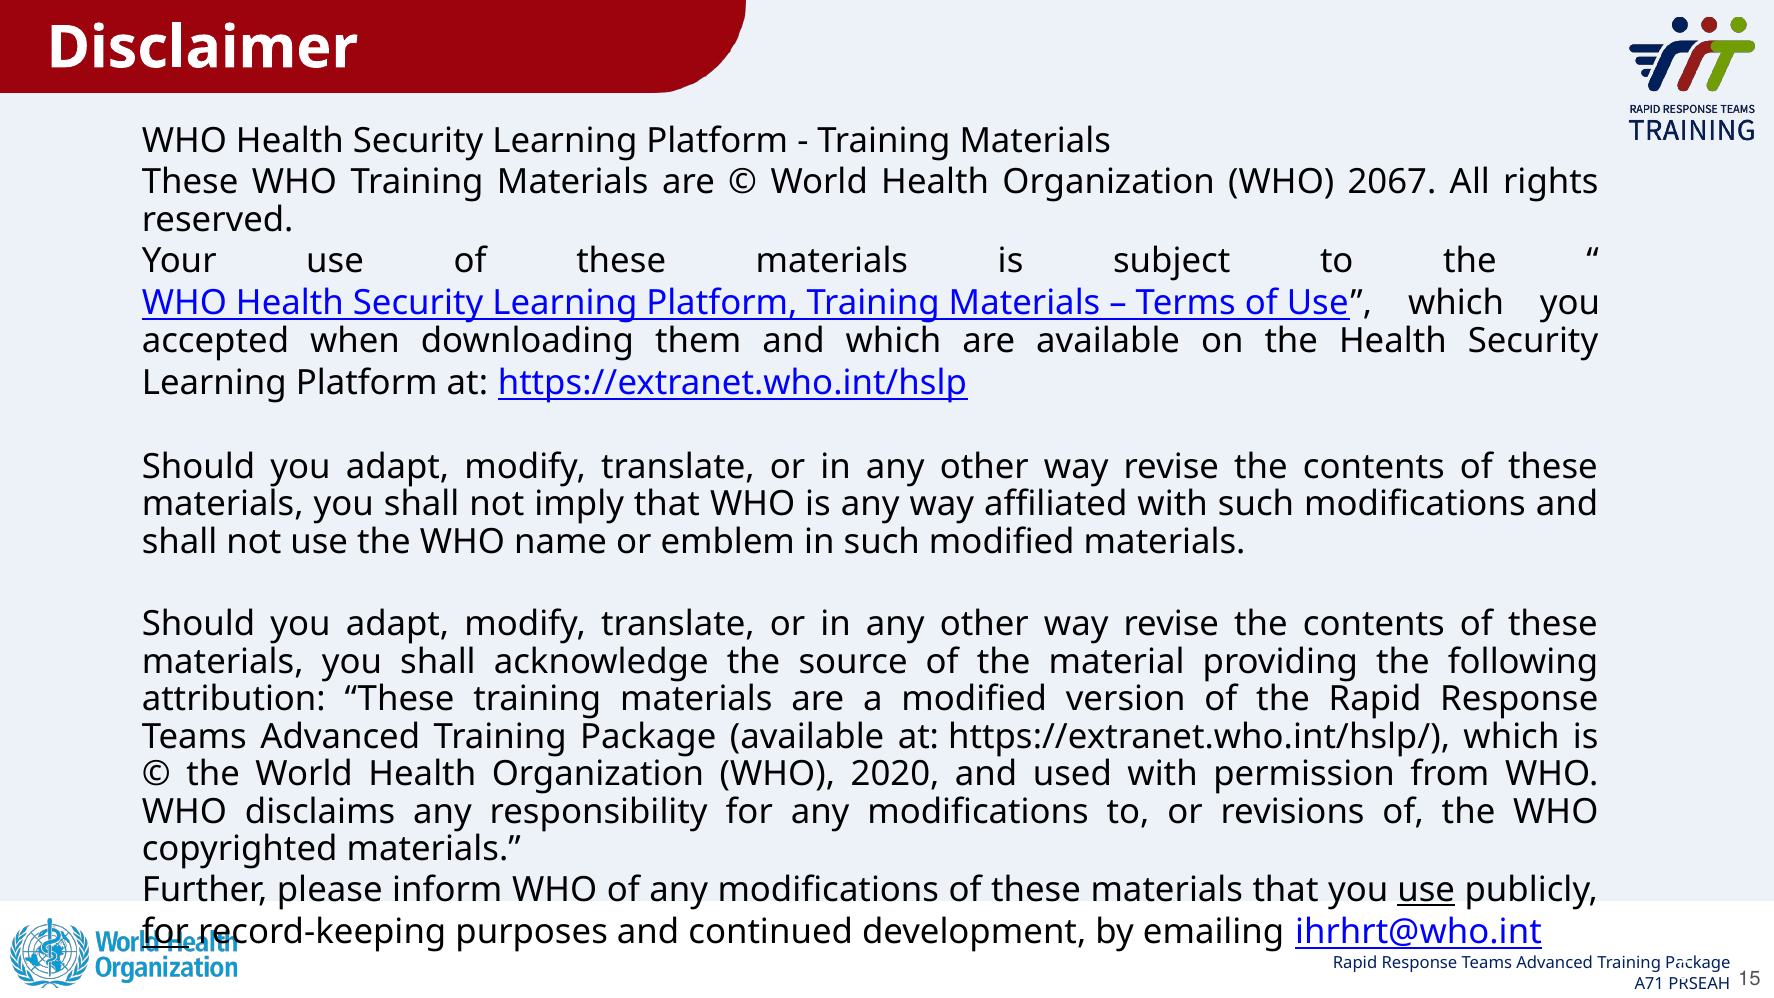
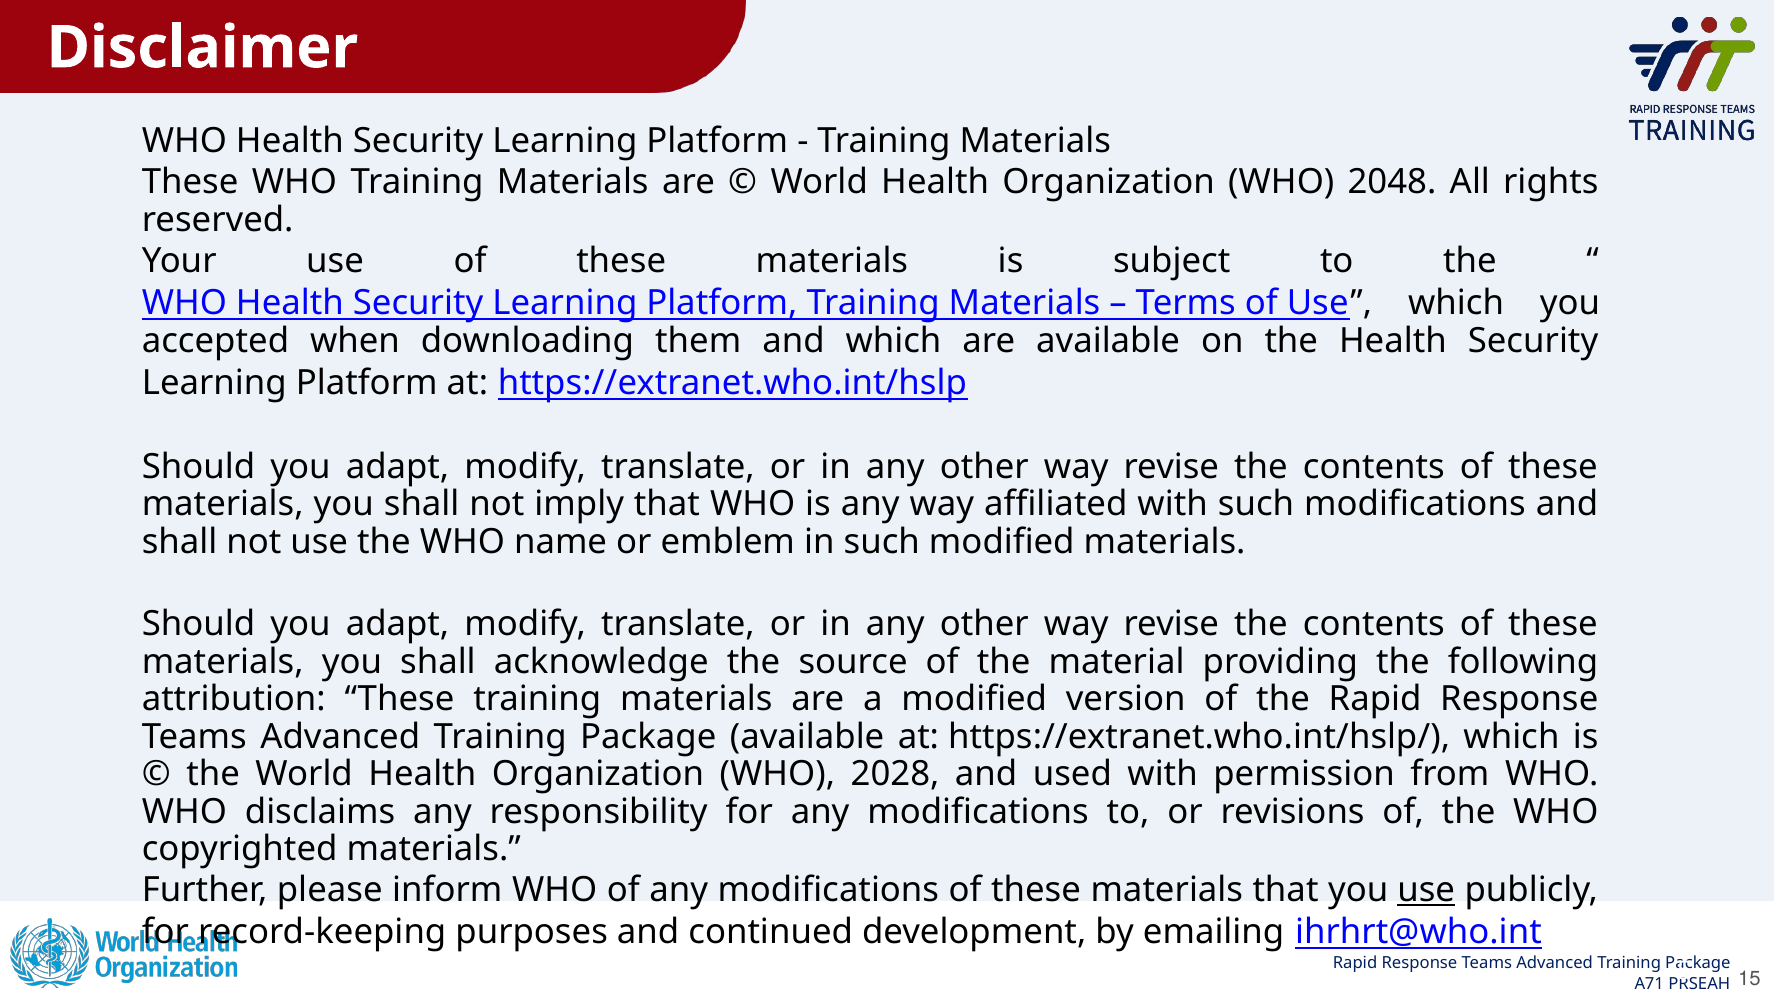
2067: 2067 -> 2048
2020: 2020 -> 2028
for at (165, 932) underline: present -> none
